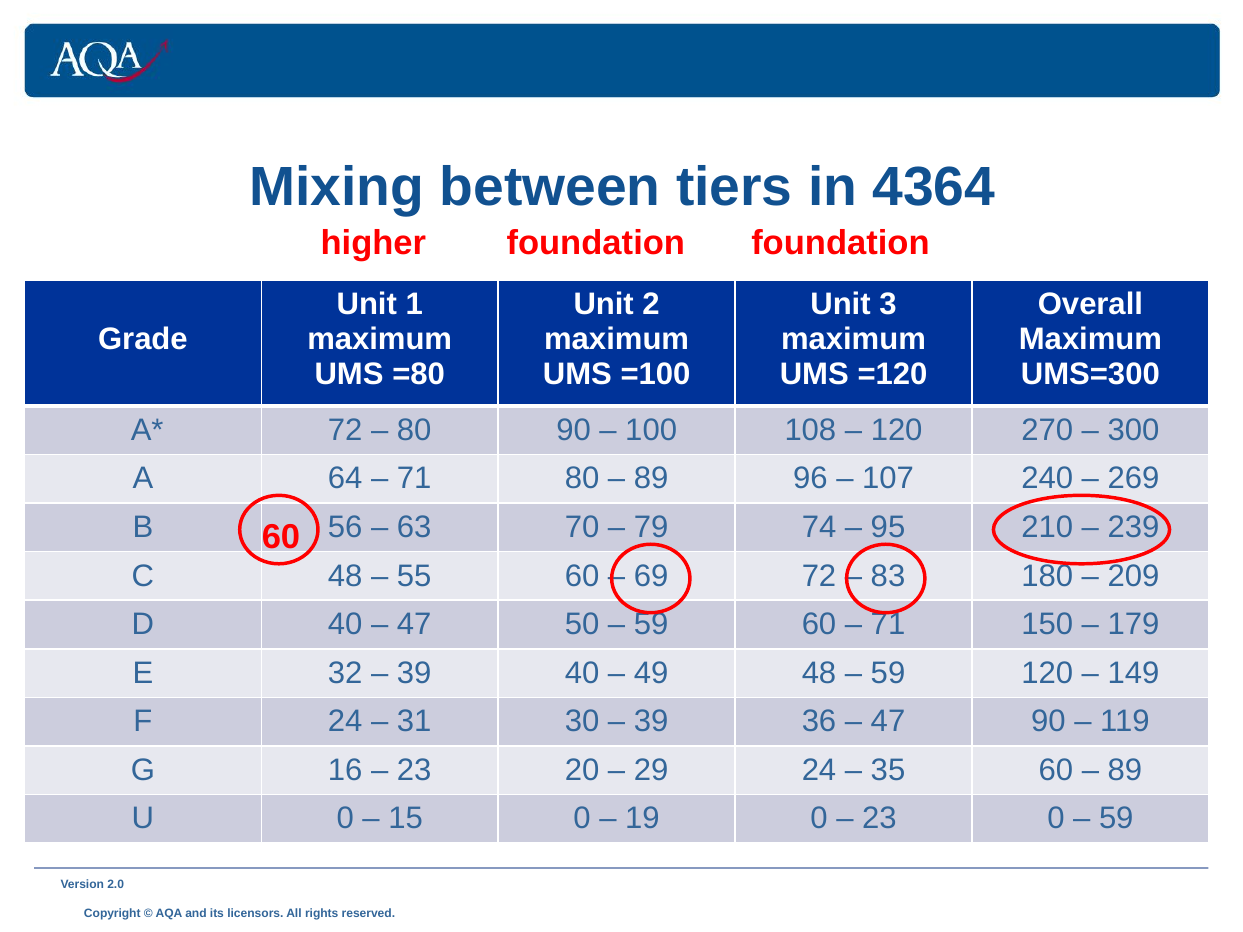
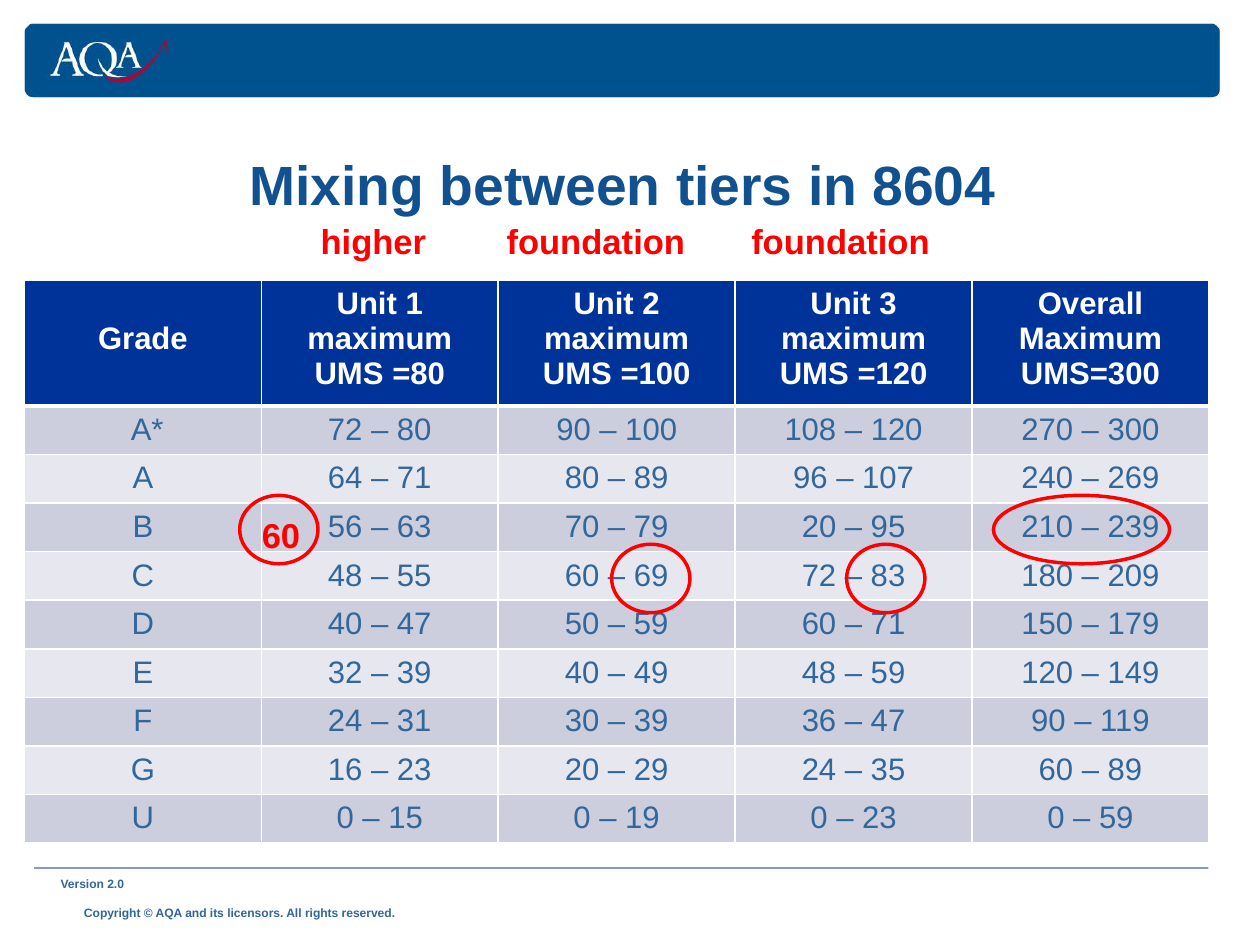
4364: 4364 -> 8604
79 74: 74 -> 20
